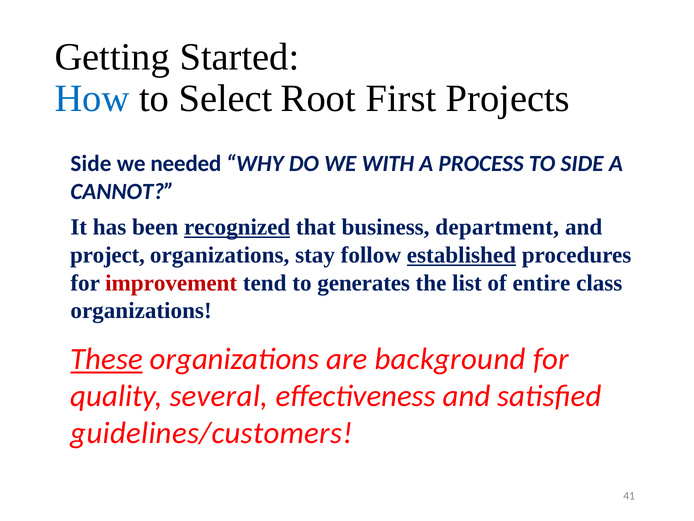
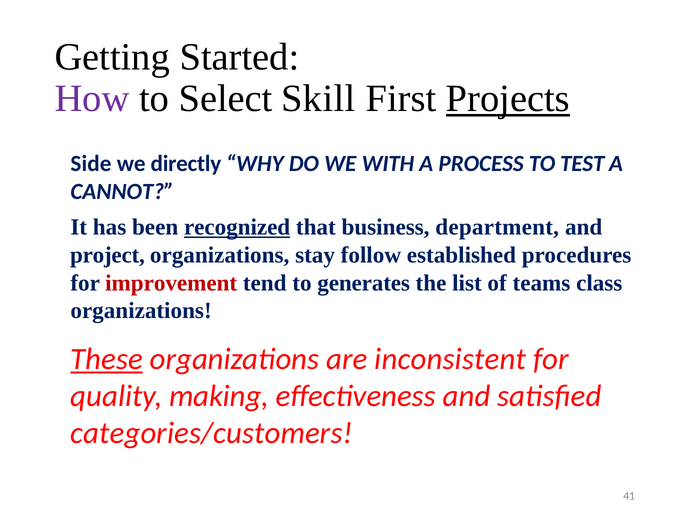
How colour: blue -> purple
Root: Root -> Skill
Projects underline: none -> present
needed: needed -> directly
TO SIDE: SIDE -> TEST
established underline: present -> none
entire: entire -> teams
background: background -> inconsistent
several: several -> making
guidelines/customers: guidelines/customers -> categories/customers
